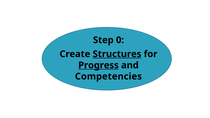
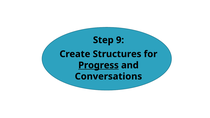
0: 0 -> 9
Structures underline: present -> none
Competencies: Competencies -> Conversations
